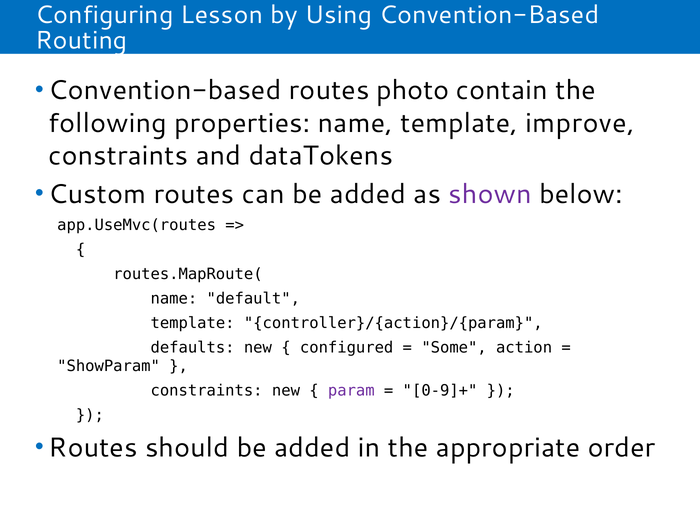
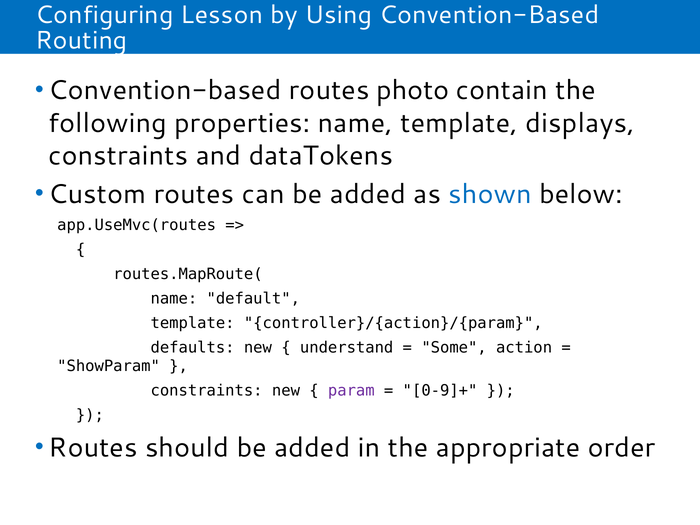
improve: improve -> displays
shown colour: purple -> blue
configured: configured -> understand
